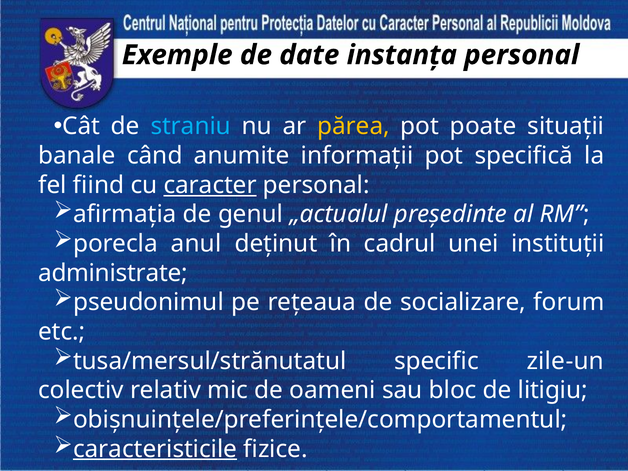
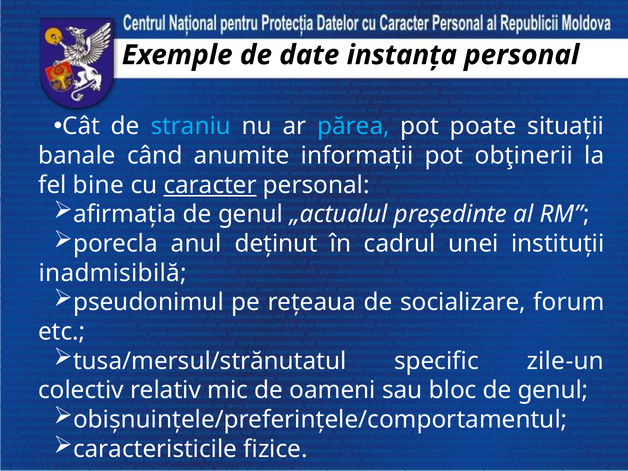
părea colour: yellow -> light blue
specifică: specifică -> obţinerii
fiind: fiind -> bine
administrate: administrate -> inadmisibilă
bloc de litigiu: litigiu -> genul
caracteristicile underline: present -> none
